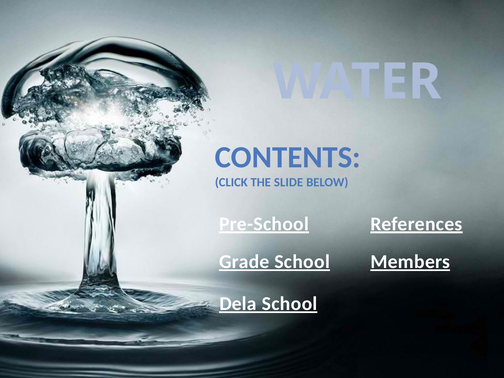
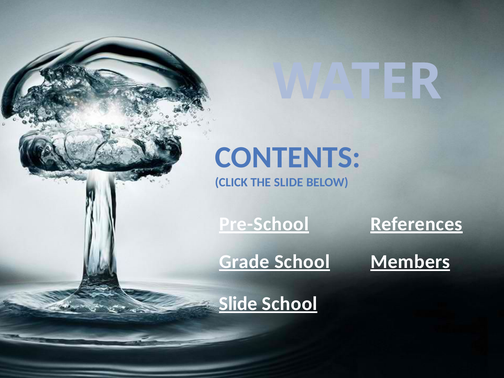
Dela at (238, 304): Dela -> Slide
